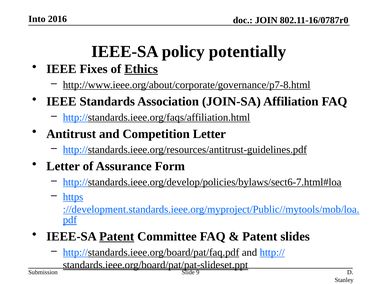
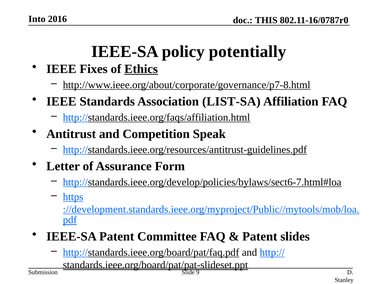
JOIN: JOIN -> THIS
JOIN-SA: JOIN-SA -> LIST-SA
Competition Letter: Letter -> Speak
Patent at (117, 236) underline: present -> none
